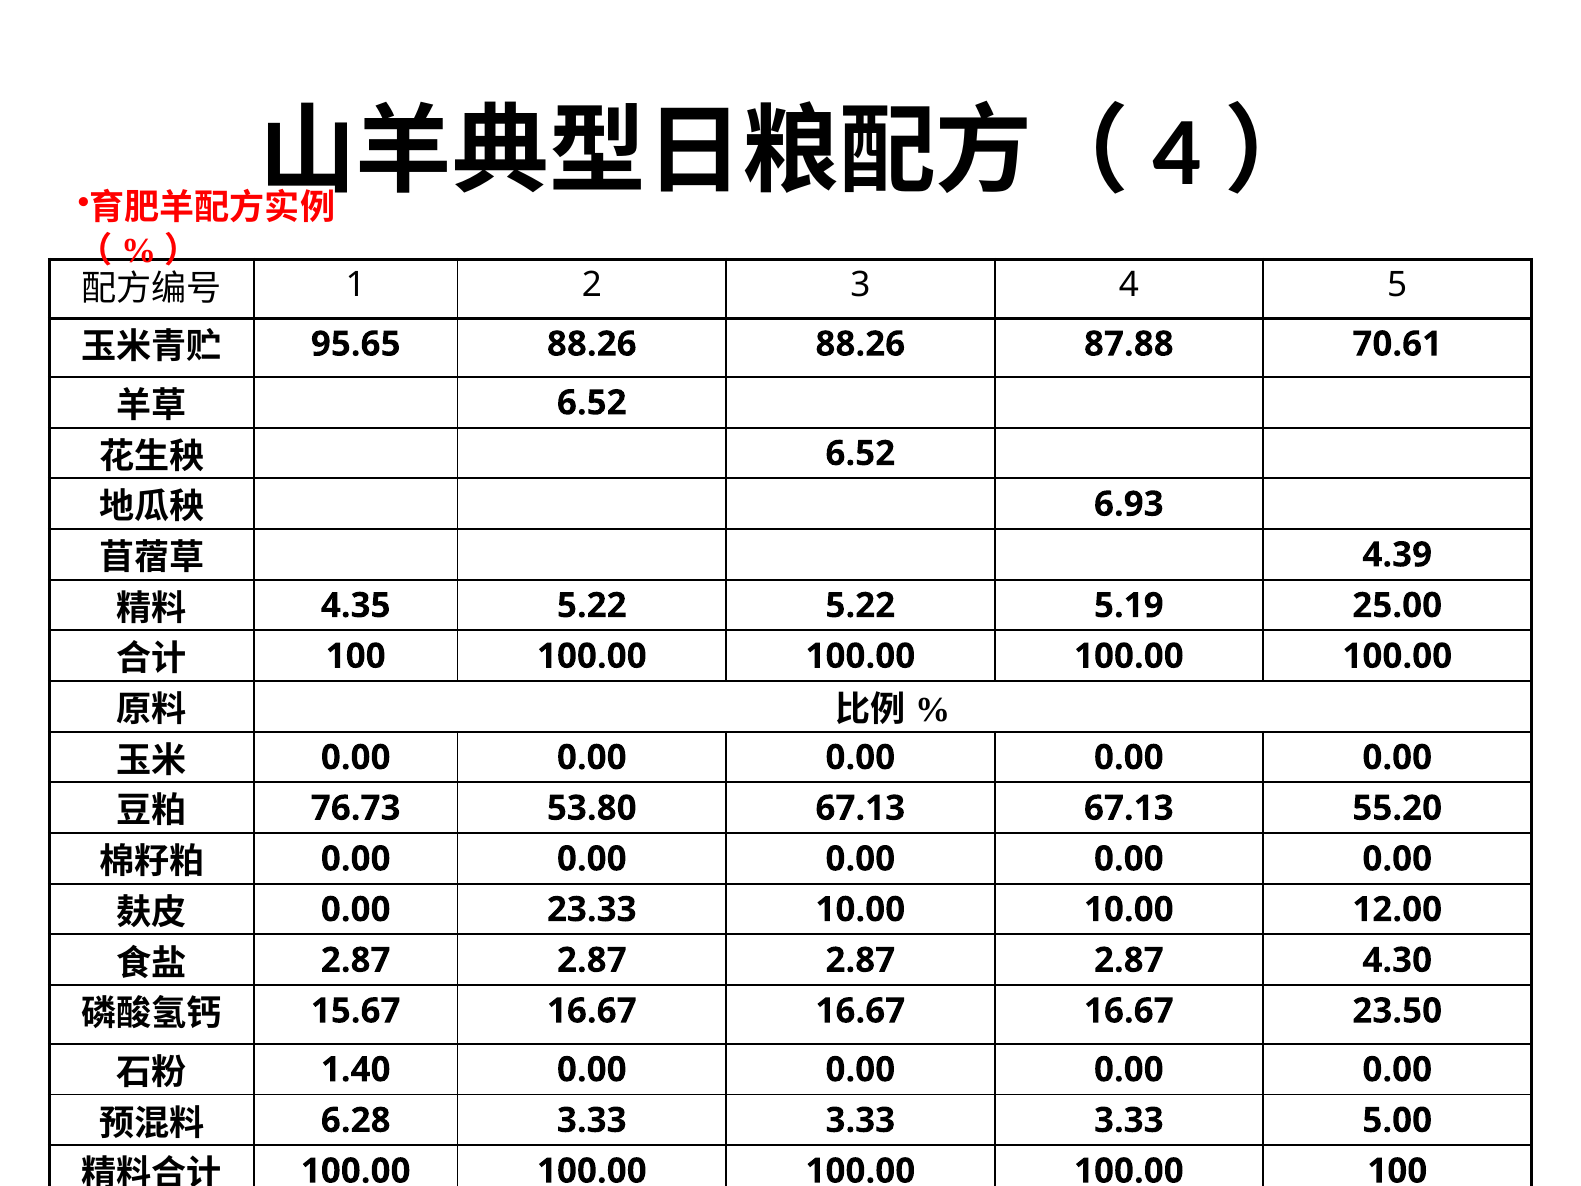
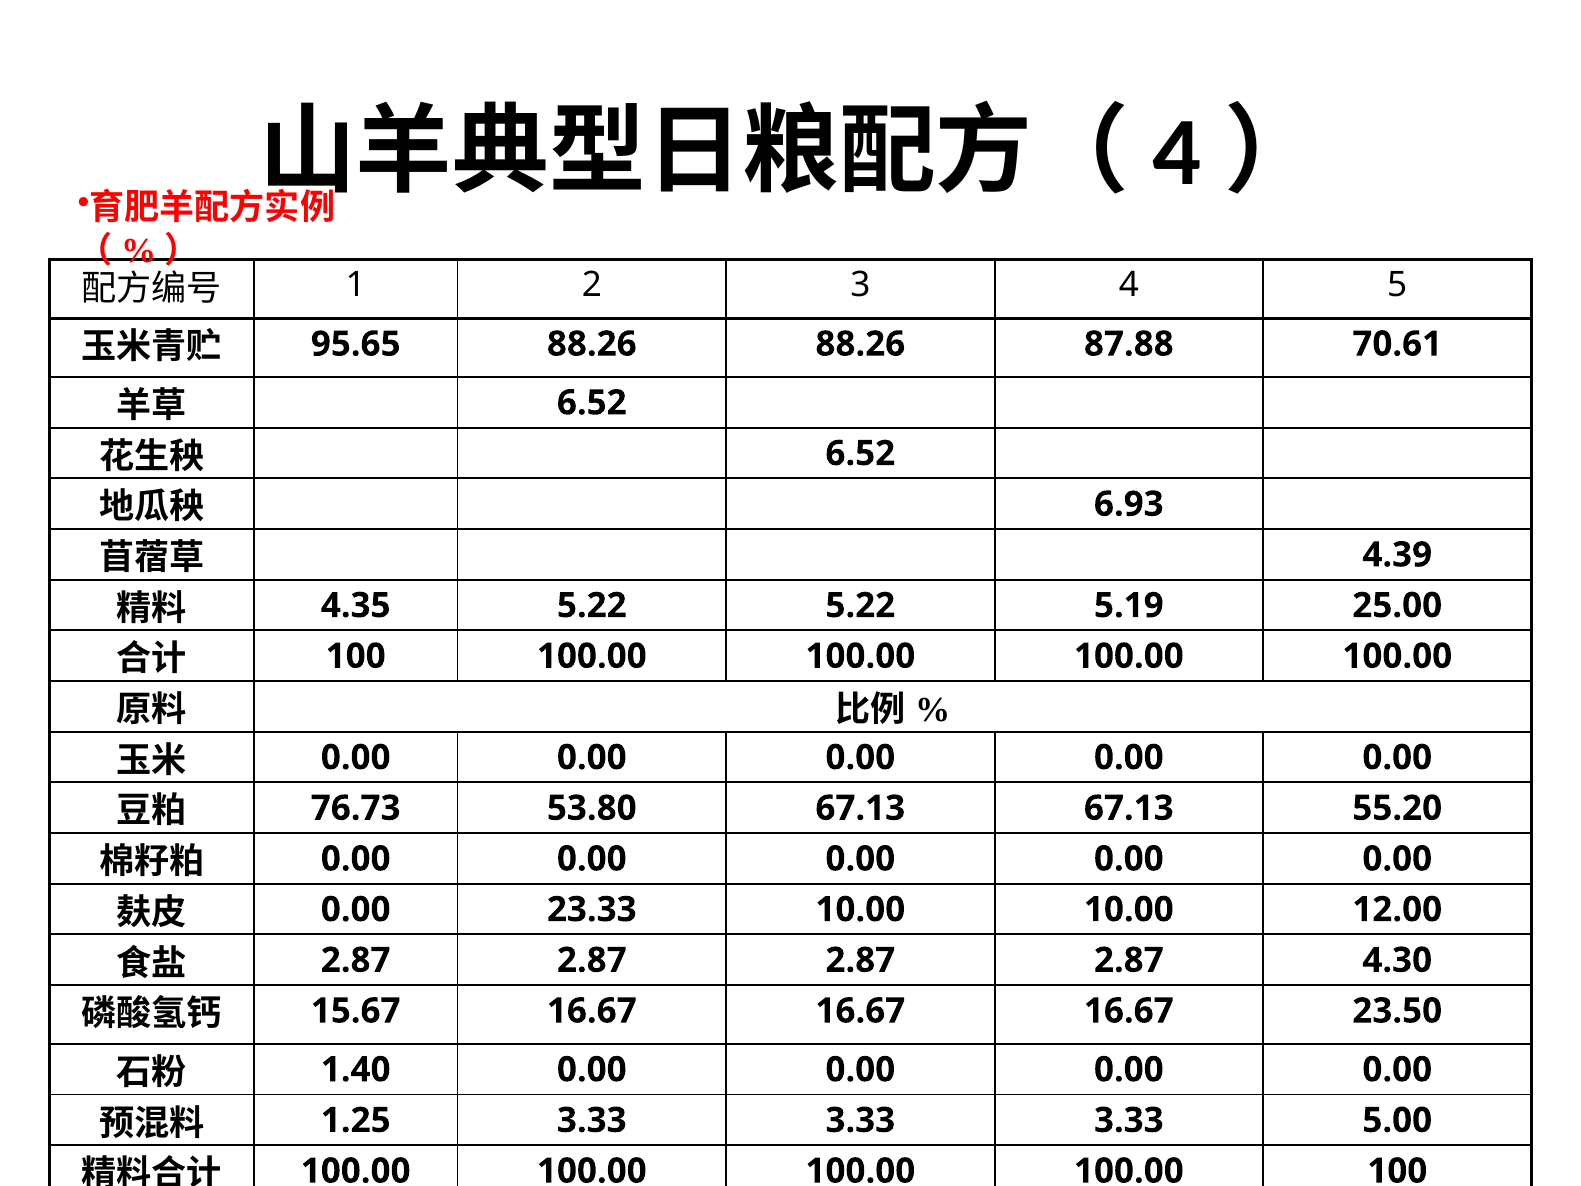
6.28: 6.28 -> 1.25
